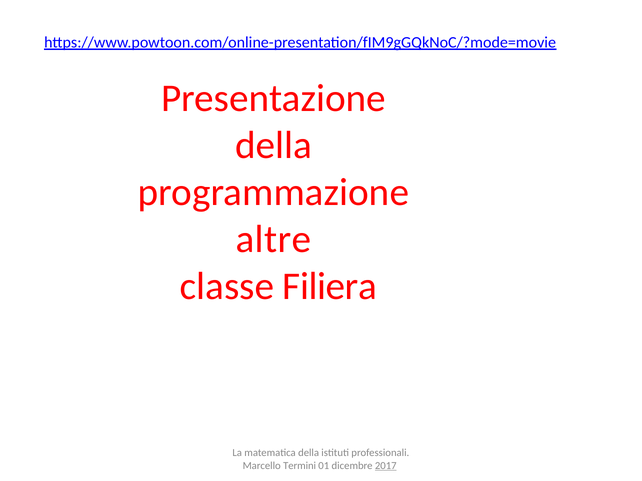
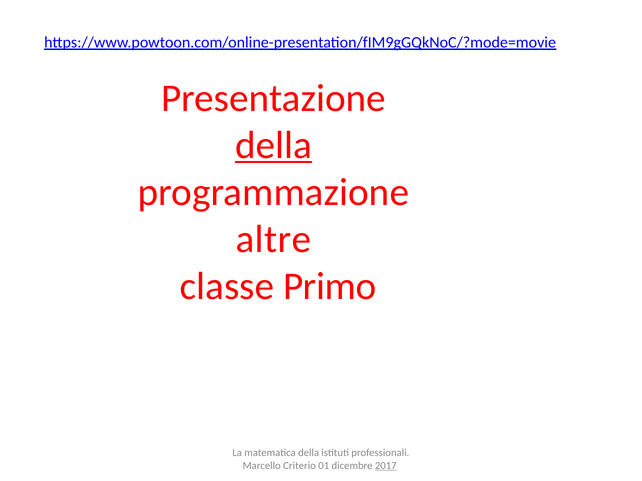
della at (274, 145) underline: none -> present
Filiera: Filiera -> Primo
Termini: Termini -> Criterio
